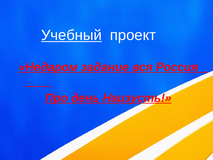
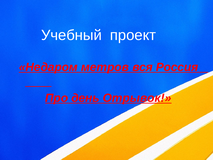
Учебный underline: present -> none
задание: задание -> метров
Наизусть: Наизусть -> Отрывок
